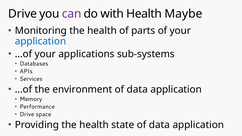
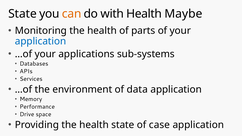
Drive at (23, 14): Drive -> State
can colour: purple -> orange
state of data: data -> case
